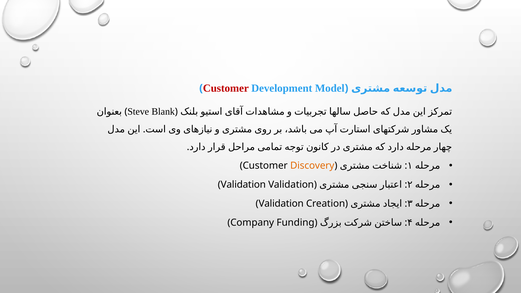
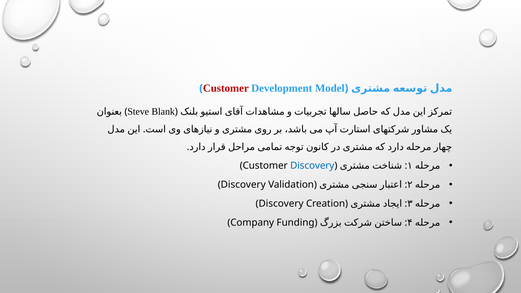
Discovery at (312, 166) colour: orange -> blue
Validation at (243, 185): Validation -> Discovery
Validation at (281, 204): Validation -> Discovery
